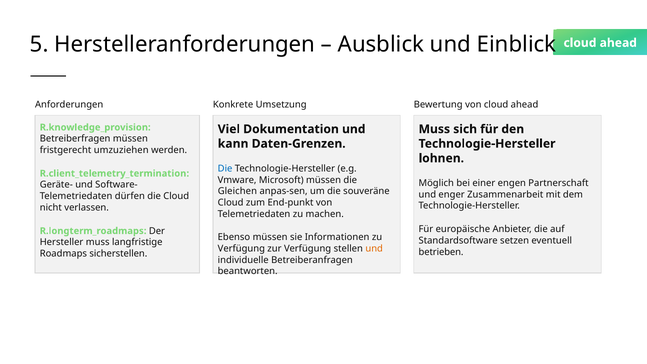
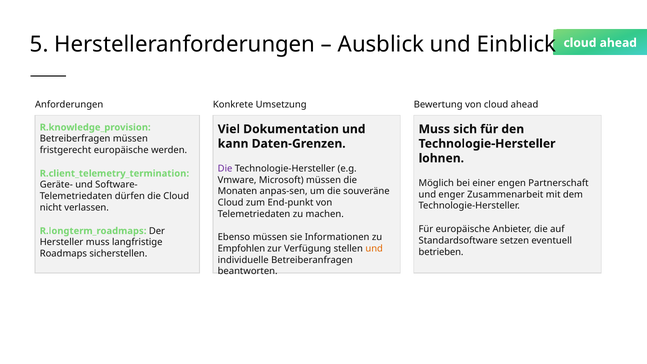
fristgerecht umzuziehen: umzuziehen -> europäische
Die at (225, 169) colour: blue -> purple
Gleichen: Gleichen -> Monaten
Verfügung at (241, 249): Verfügung -> Empfohlen
